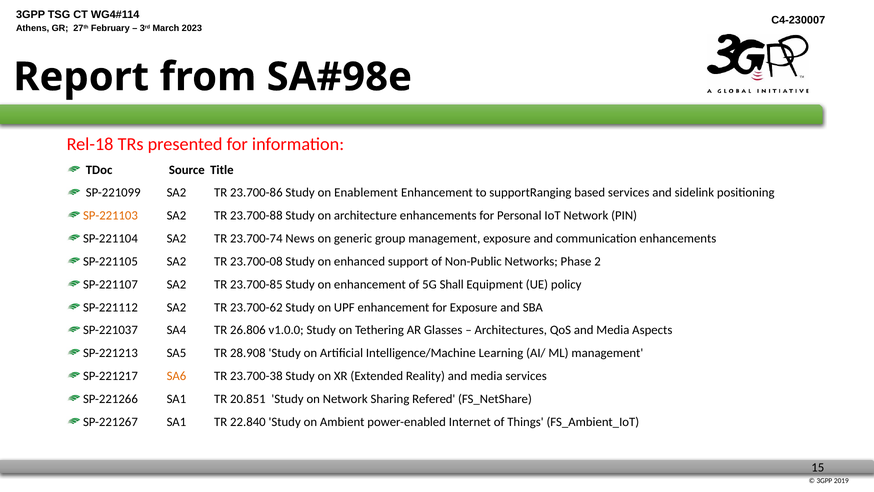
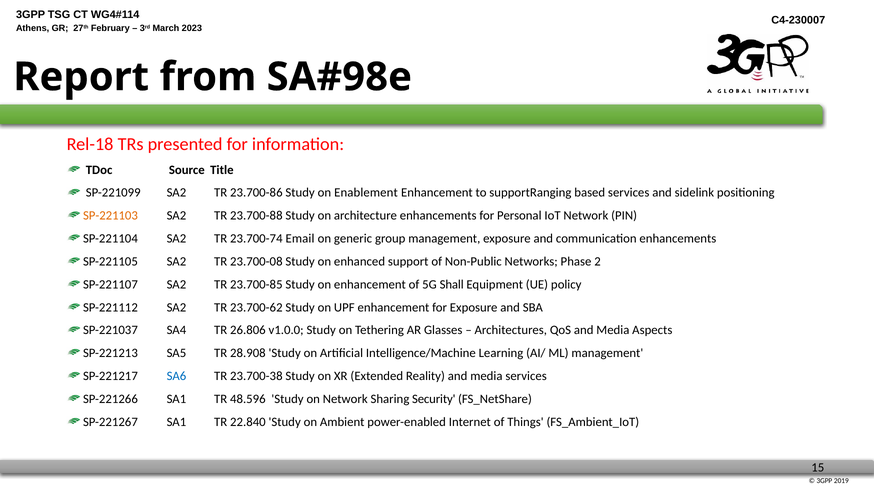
News: News -> Email
SA6 colour: orange -> blue
20.851: 20.851 -> 48.596
Refered: Refered -> Security
